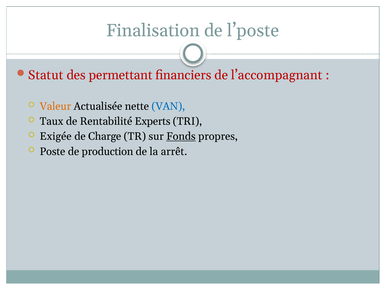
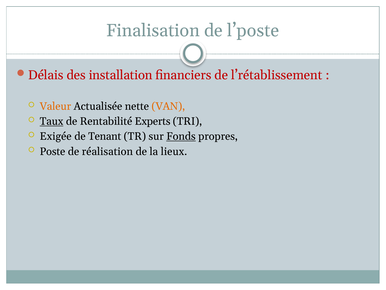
Statut: Statut -> Délais
permettant: permettant -> installation
l’accompagnant: l’accompagnant -> l’rétablissement
VAN colour: blue -> orange
Taux underline: none -> present
Charge: Charge -> Tenant
production: production -> réalisation
arrêt: arrêt -> lieux
